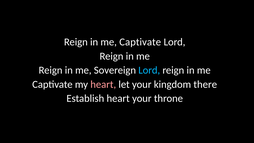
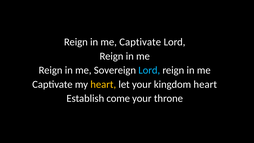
heart at (103, 84) colour: pink -> yellow
kingdom there: there -> heart
Establish heart: heart -> come
